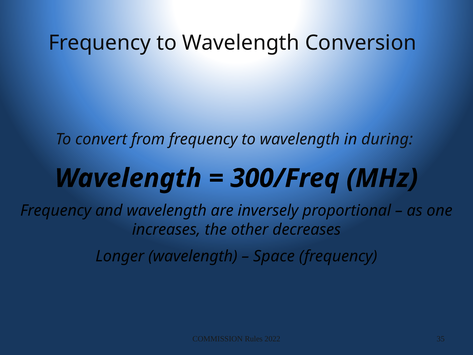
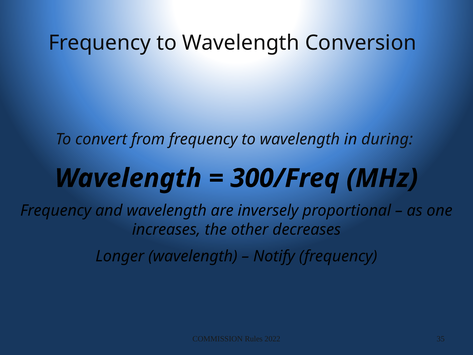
Space: Space -> Notify
